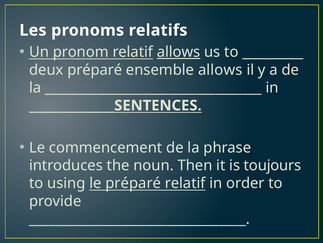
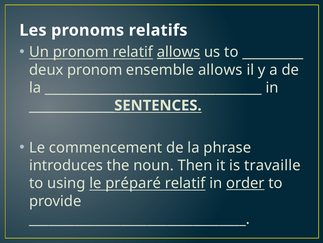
deux préparé: préparé -> pronom
toujours: toujours -> travaille
order underline: none -> present
